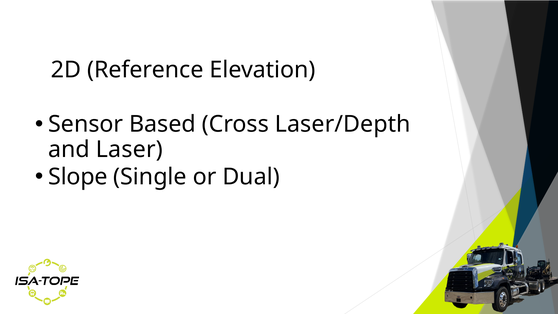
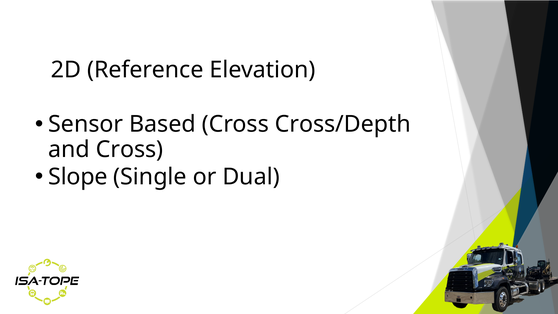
Laser/Depth: Laser/Depth -> Cross/Depth
and Laser: Laser -> Cross
